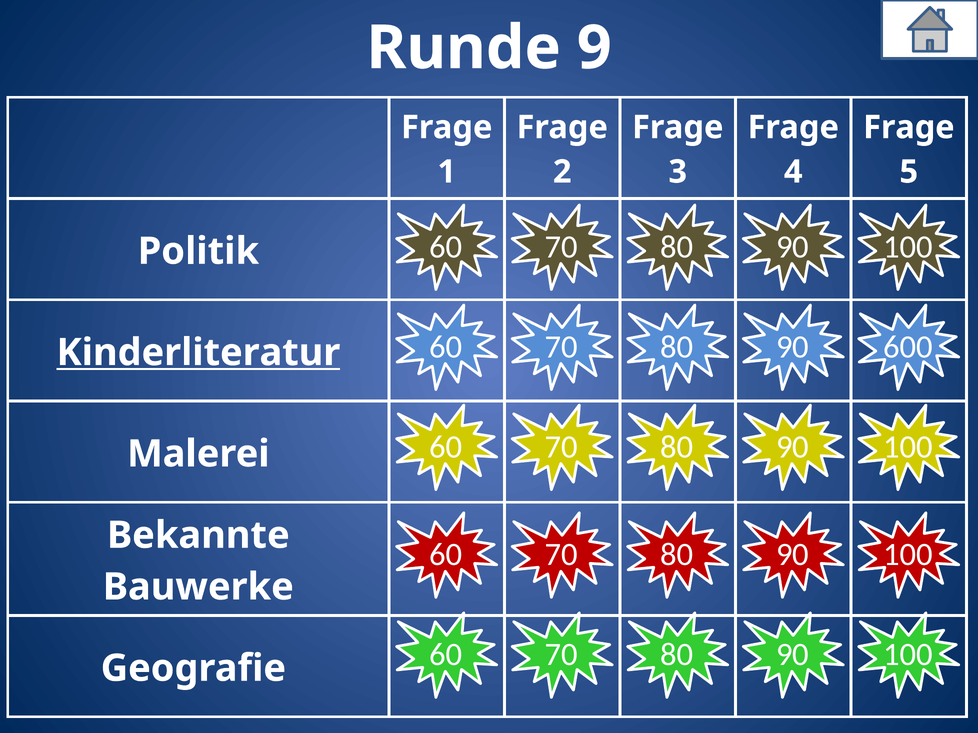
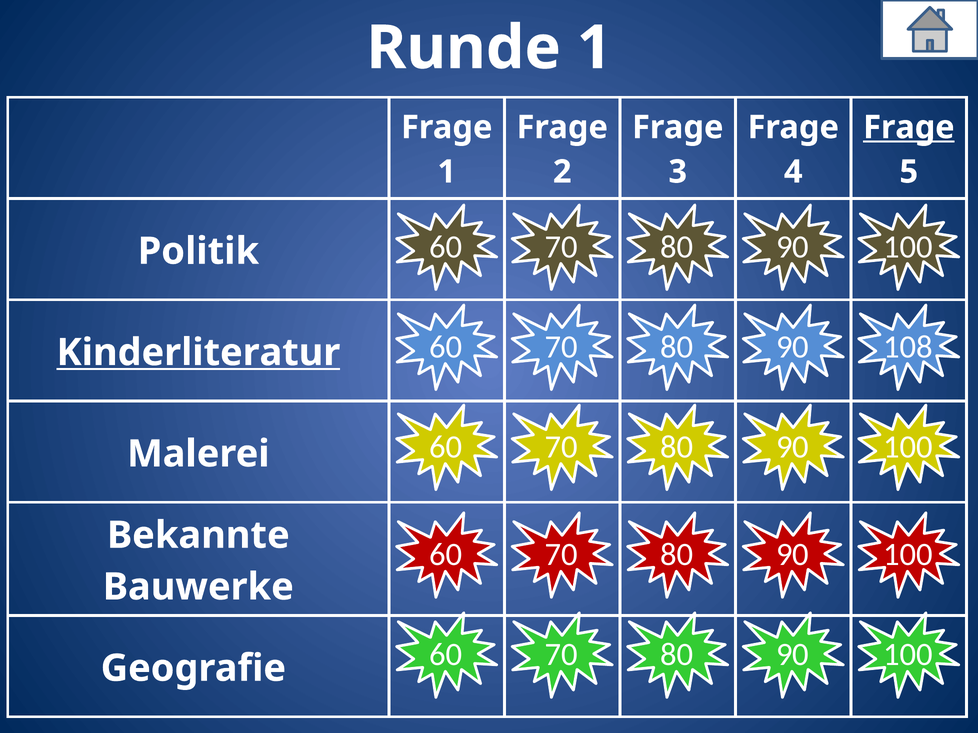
Runde 9: 9 -> 1
Frage at (909, 127) underline: none -> present
600: 600 -> 108
